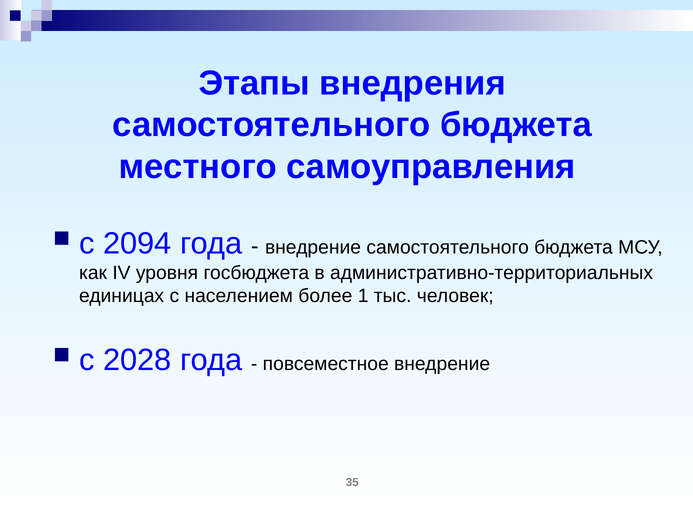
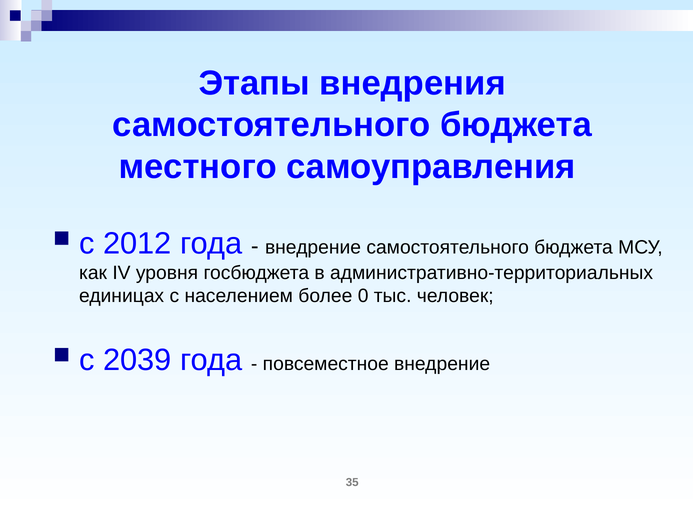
2094: 2094 -> 2012
1: 1 -> 0
2028: 2028 -> 2039
